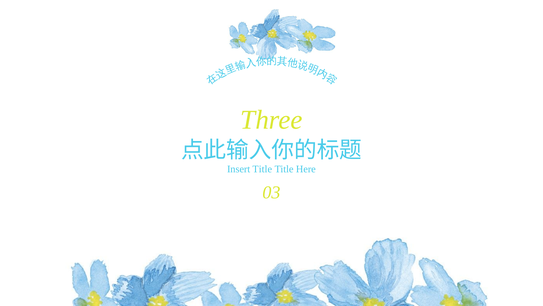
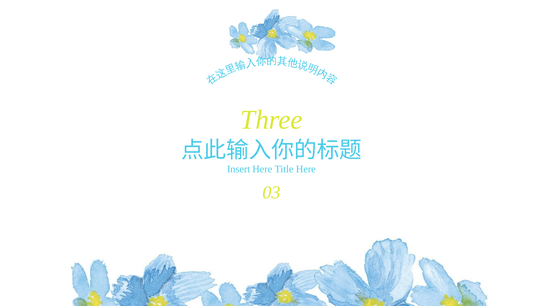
Insert Title: Title -> Here
